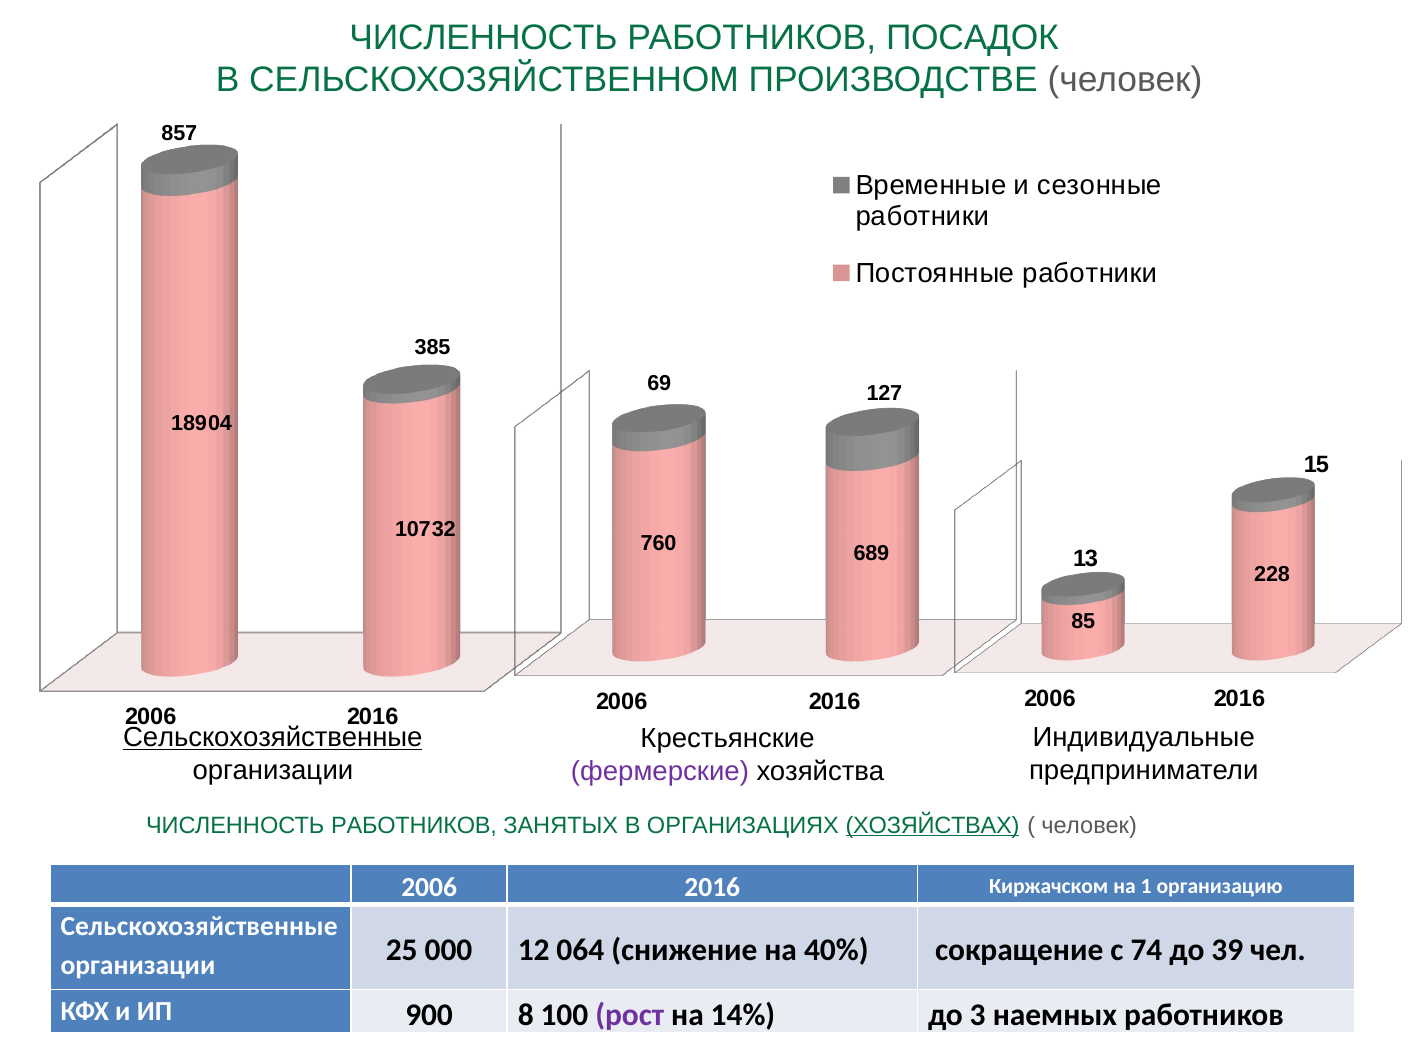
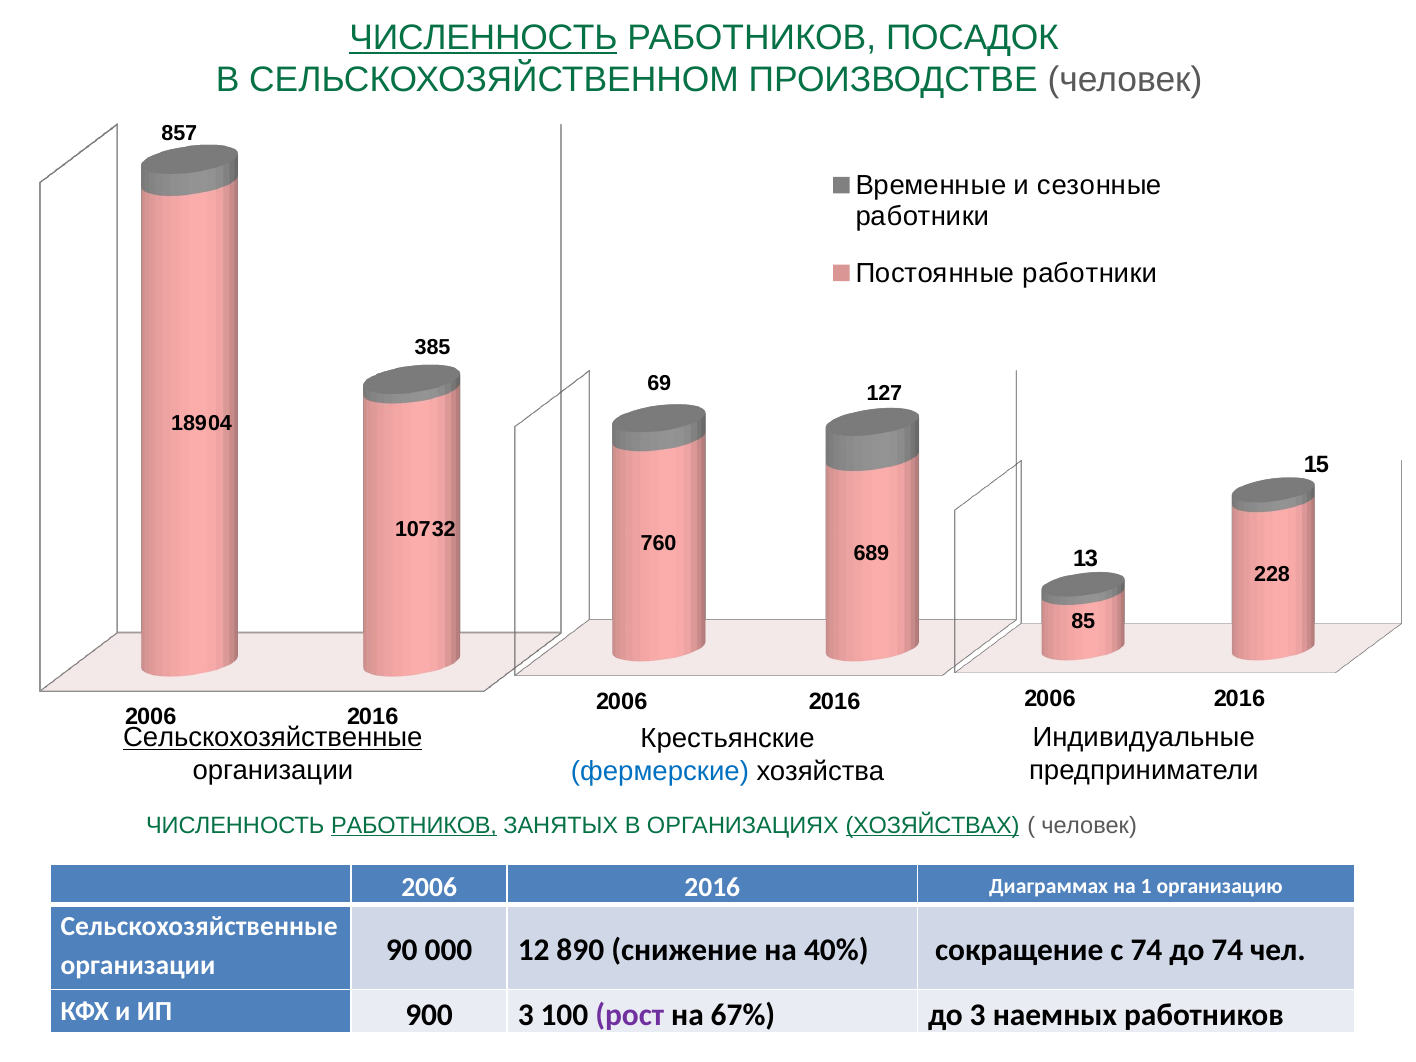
ЧИСЛЕННОСТЬ at (484, 38) underline: none -> present
фермерские colour: purple -> blue
РАБОТНИКОВ at (414, 826) underline: none -> present
Киржачском: Киржачском -> Диаграммах
25: 25 -> 90
064: 064 -> 890
до 39: 39 -> 74
900 8: 8 -> 3
14%: 14% -> 67%
